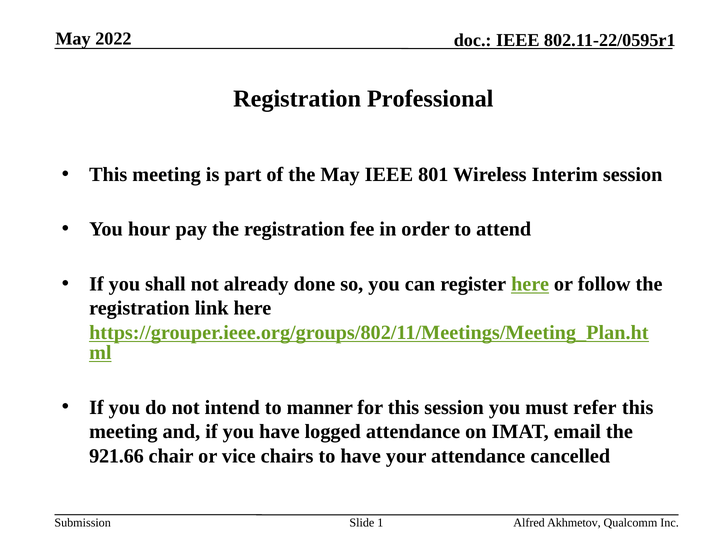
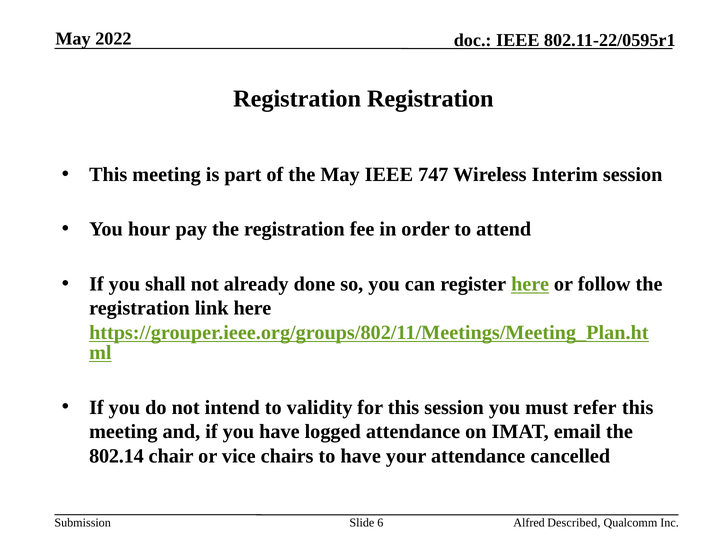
Registration Professional: Professional -> Registration
801: 801 -> 747
manner: manner -> validity
921.66: 921.66 -> 802.14
1: 1 -> 6
Akhmetov: Akhmetov -> Described
